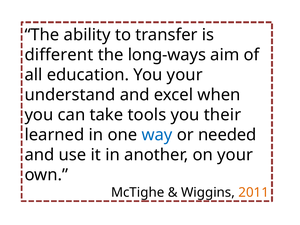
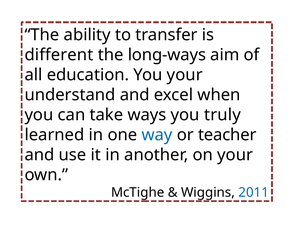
tools: tools -> ways
their: their -> truly
needed: needed -> teacher
2011 colour: orange -> blue
